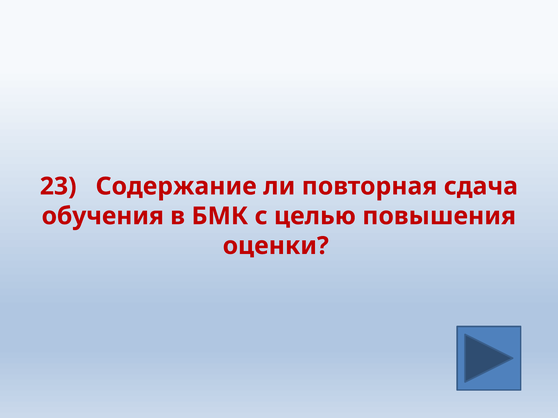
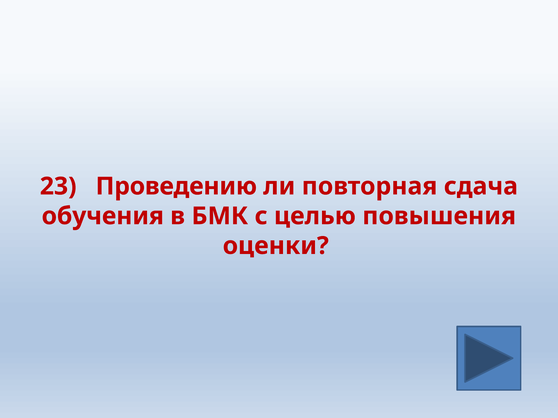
Содержание: Содержание -> Проведению
